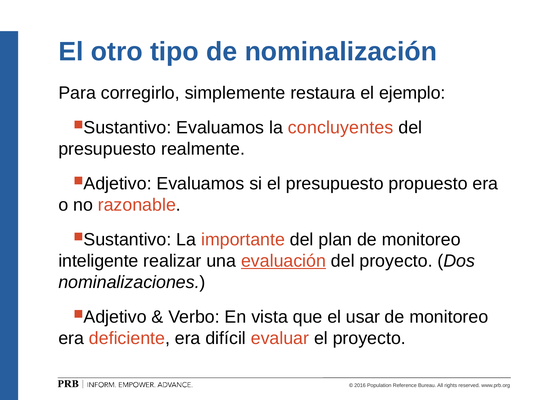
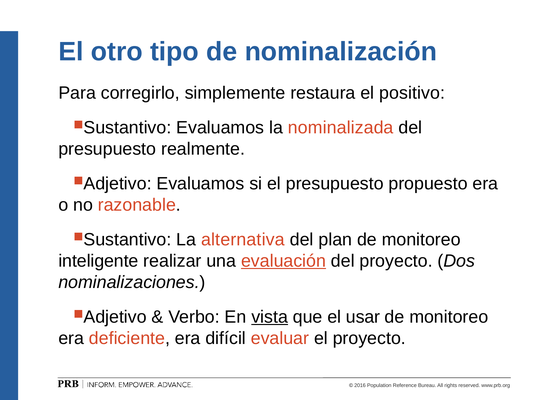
ejemplo: ejemplo -> positivo
concluyentes: concluyentes -> nominalizada
importante: importante -> alternativa
vista underline: none -> present
